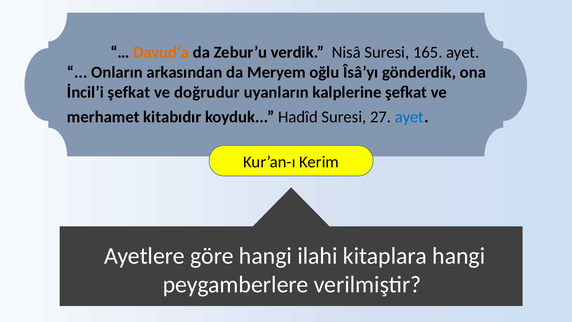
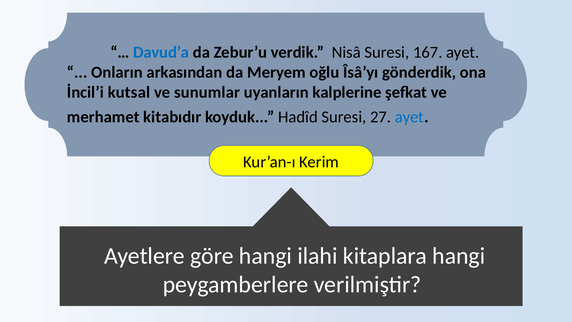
Davud’a colour: orange -> blue
165: 165 -> 167
İncil’i şefkat: şefkat -> kutsal
doğrudur: doğrudur -> sunumlar
